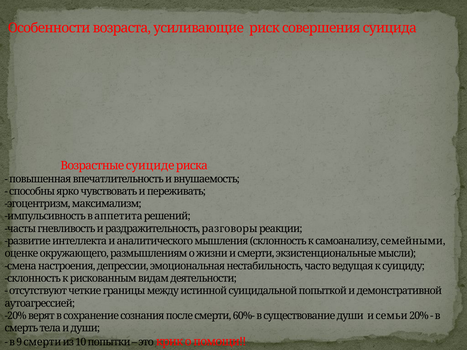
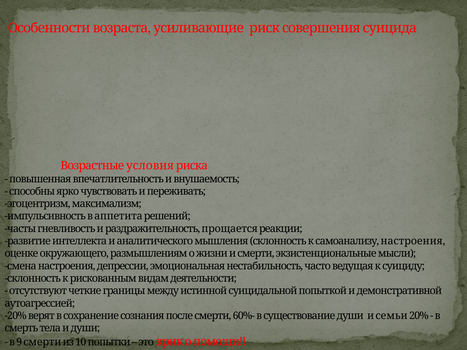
суициде: суициде -> условия
разговоры: разговоры -> прощается
самоанализу семейными: семейными -> настроения
